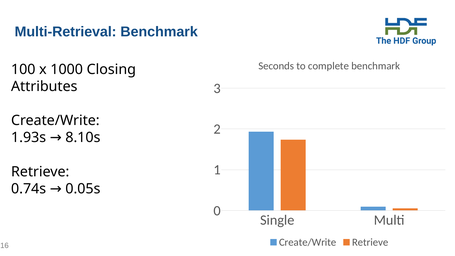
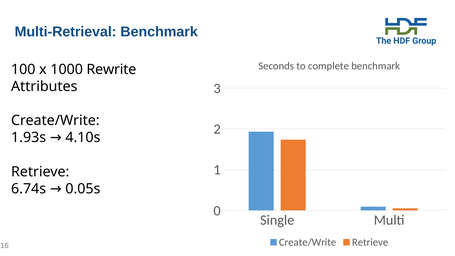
Closing: Closing -> Rewrite
8.10s: 8.10s -> 4.10s
0.74s: 0.74s -> 6.74s
